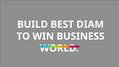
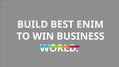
DIAM: DIAM -> ENIM
